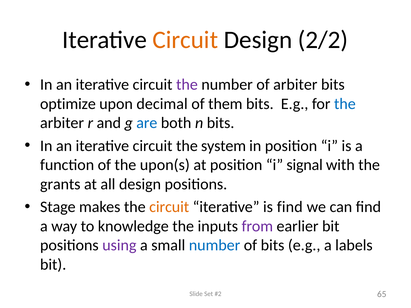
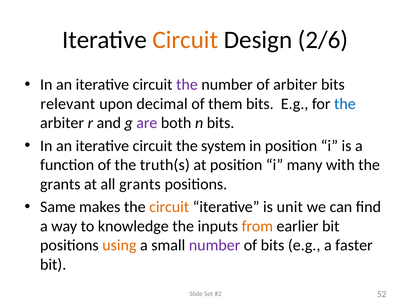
2/2: 2/2 -> 2/6
optimize: optimize -> relevant
are colour: blue -> purple
upon(s: upon(s -> truth(s
signal: signal -> many
all design: design -> grants
Stage: Stage -> Same
is find: find -> unit
from colour: purple -> orange
using colour: purple -> orange
number at (215, 246) colour: blue -> purple
labels: labels -> faster
65: 65 -> 52
